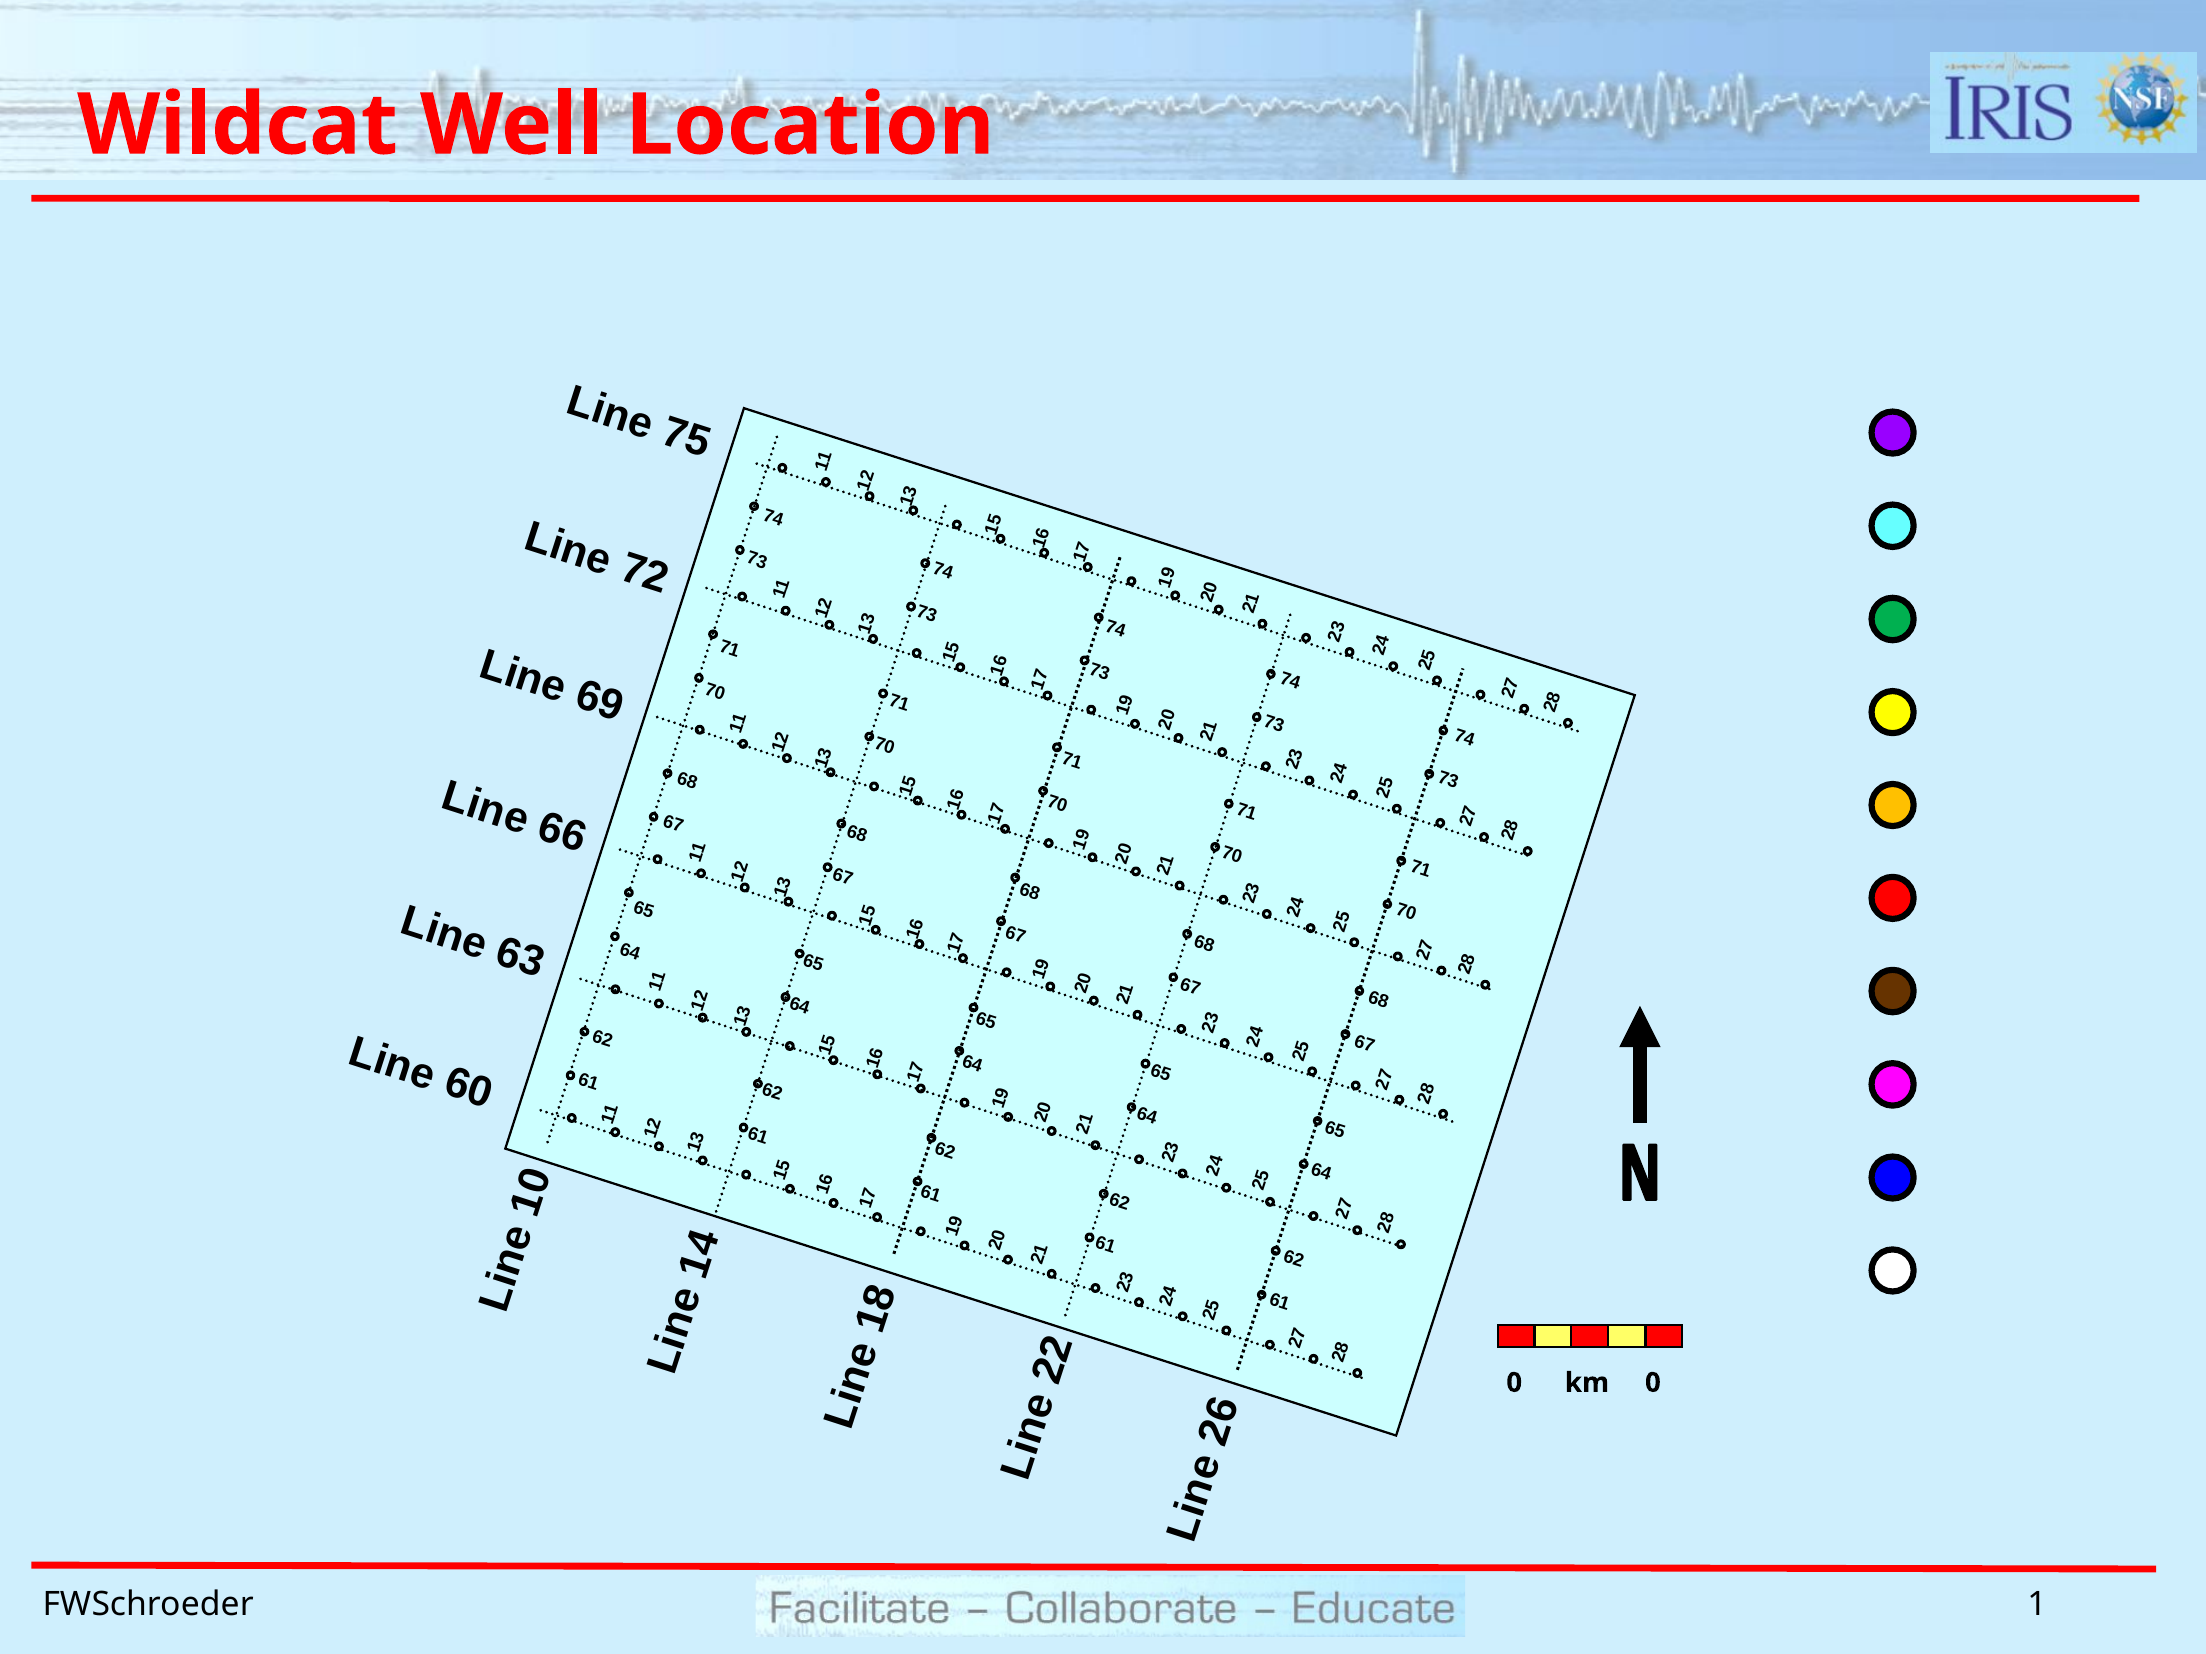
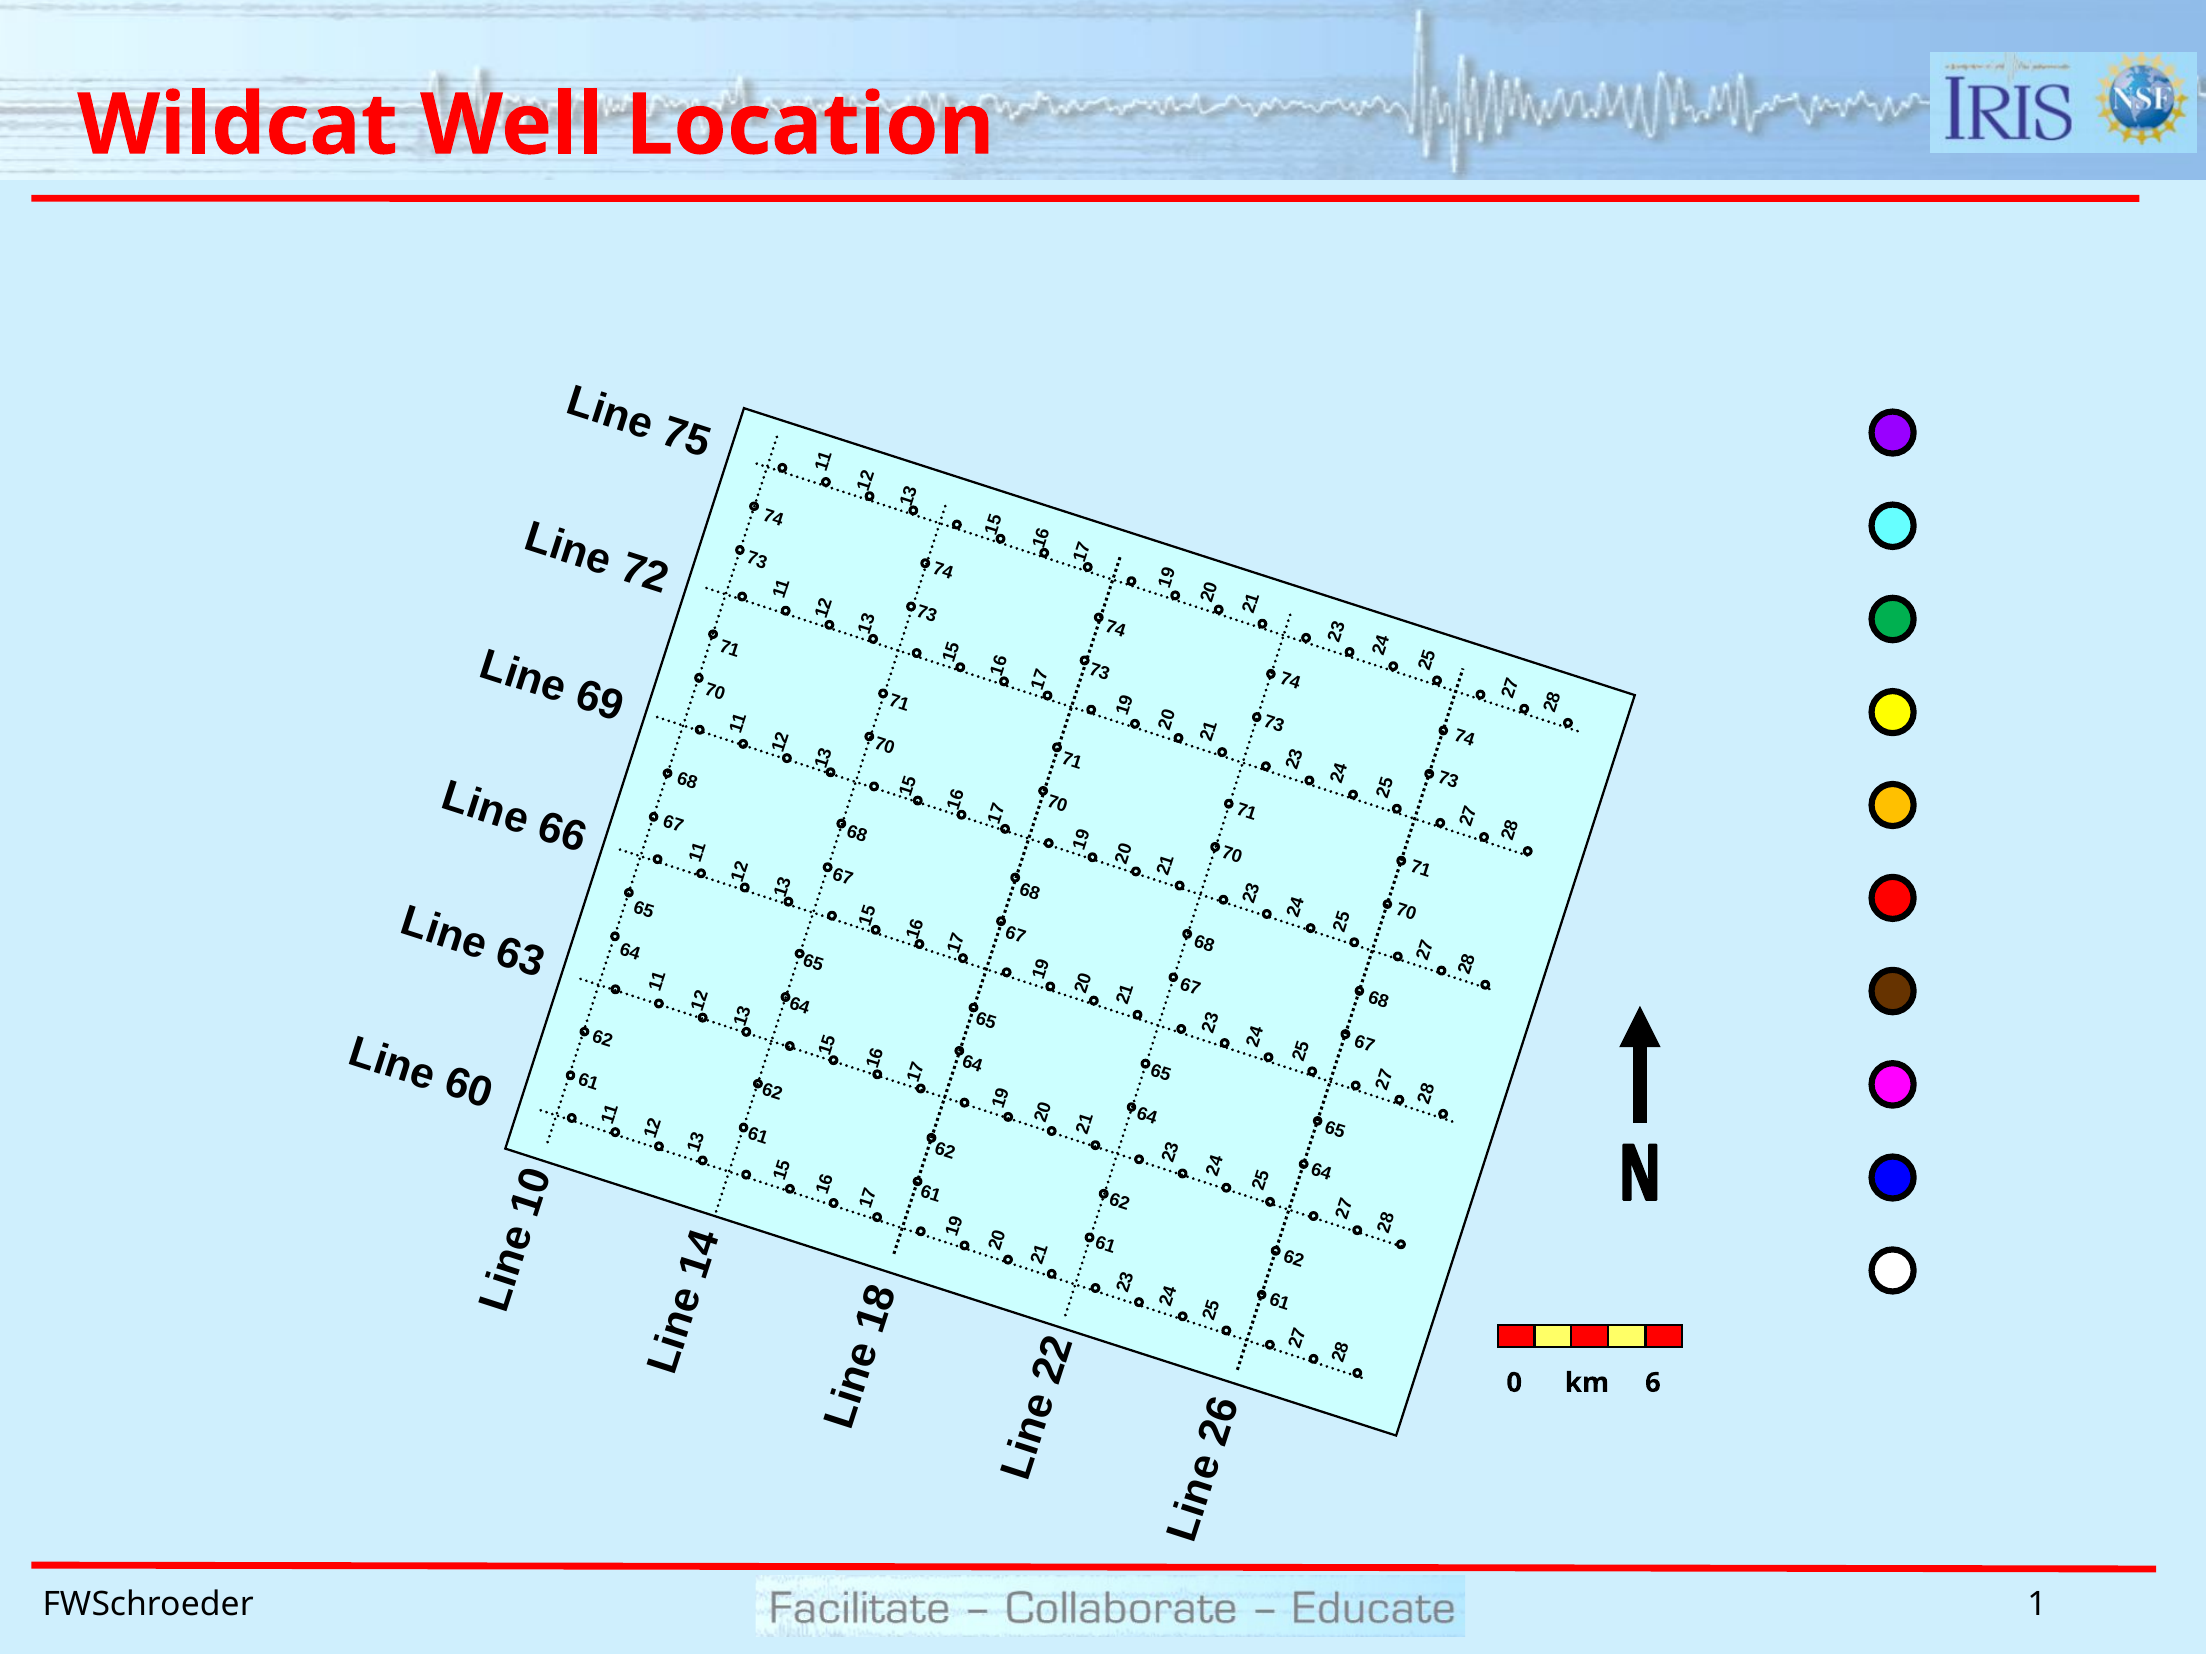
km 0: 0 -> 6
